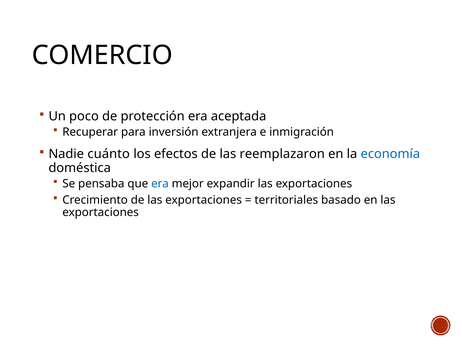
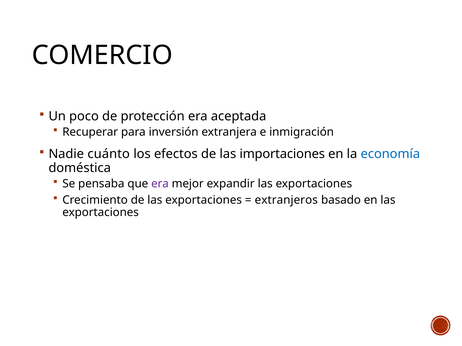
reemplazaron: reemplazaron -> importaciones
era at (160, 184) colour: blue -> purple
territoriales: territoriales -> extranjeros
